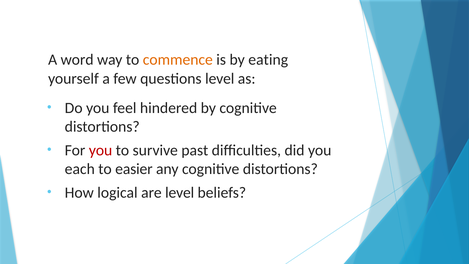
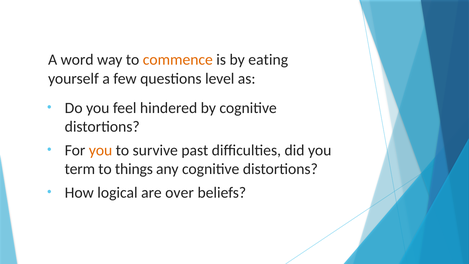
you at (101, 150) colour: red -> orange
each: each -> term
easier: easier -> things
are level: level -> over
